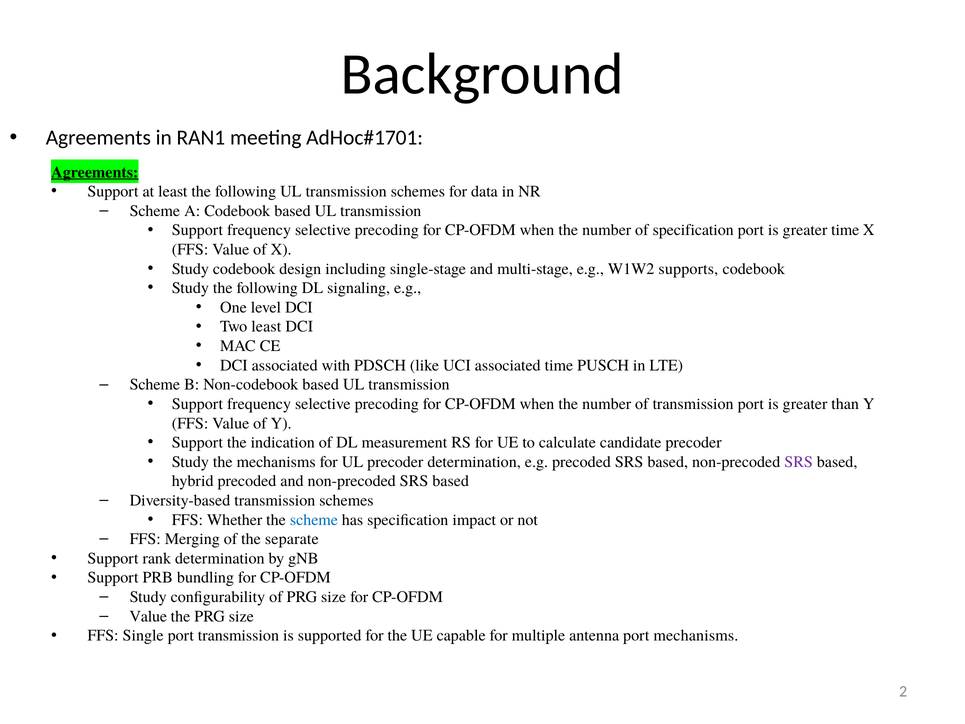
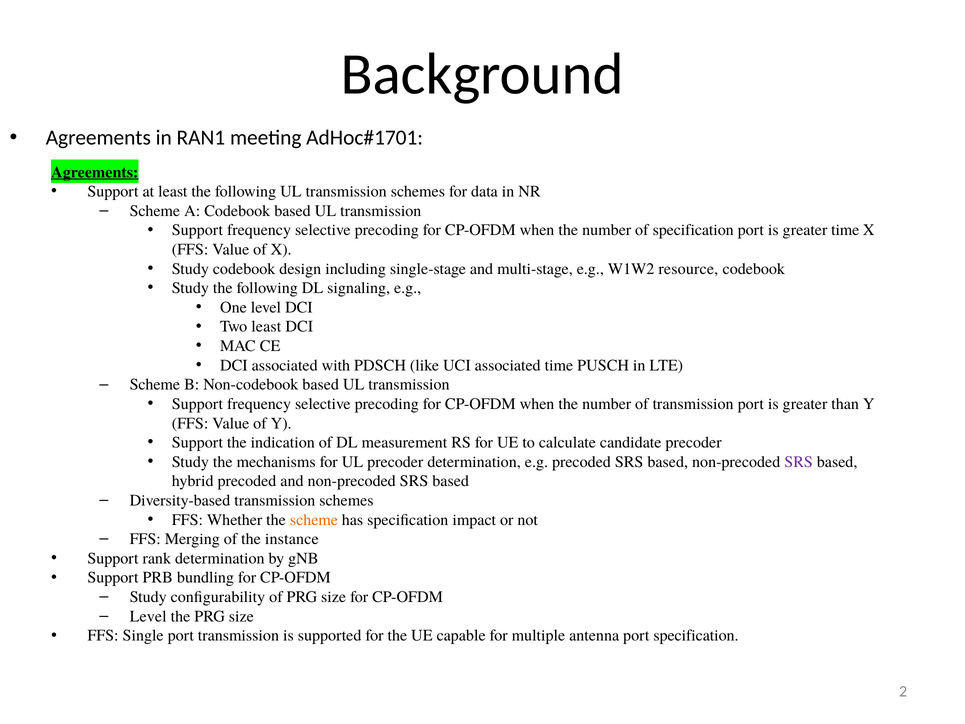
supports: supports -> resource
scheme at (314, 520) colour: blue -> orange
separate: separate -> instance
Value at (148, 616): Value -> Level
port mechanisms: mechanisms -> specification
